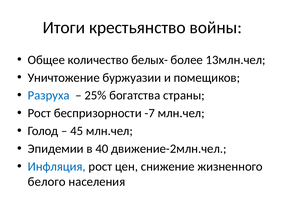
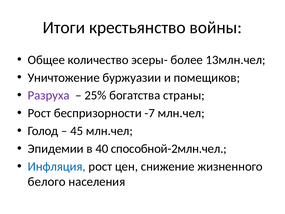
белых-: белых- -> эсеры-
Разруха colour: blue -> purple
движение-2млн.чел: движение-2млн.чел -> способной-2млн.чел
